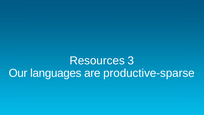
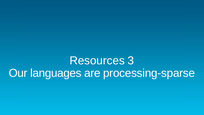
productive-sparse: productive-sparse -> processing-sparse
